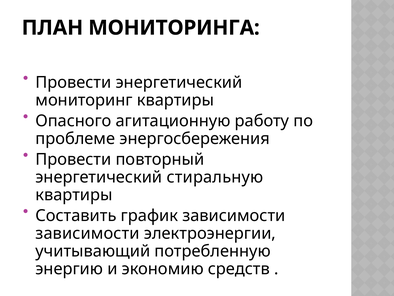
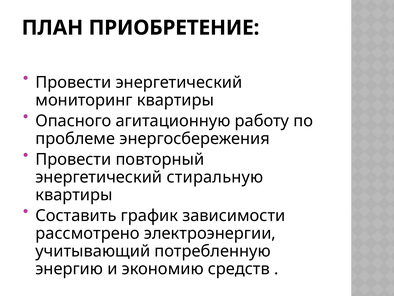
МОНИТОРИНГА: МОНИТОРИНГА -> ПРИОБРЕТЕНИЕ
зависимости at (88, 233): зависимости -> рассмотрено
